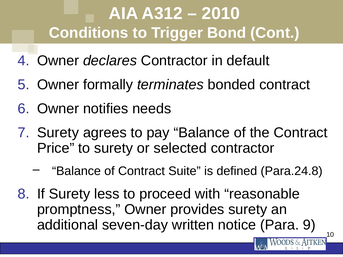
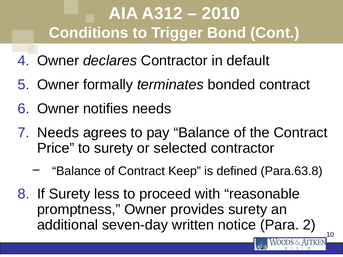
Surety at (58, 133): Surety -> Needs
Suite: Suite -> Keep
Para.24.8: Para.24.8 -> Para.63.8
9: 9 -> 2
